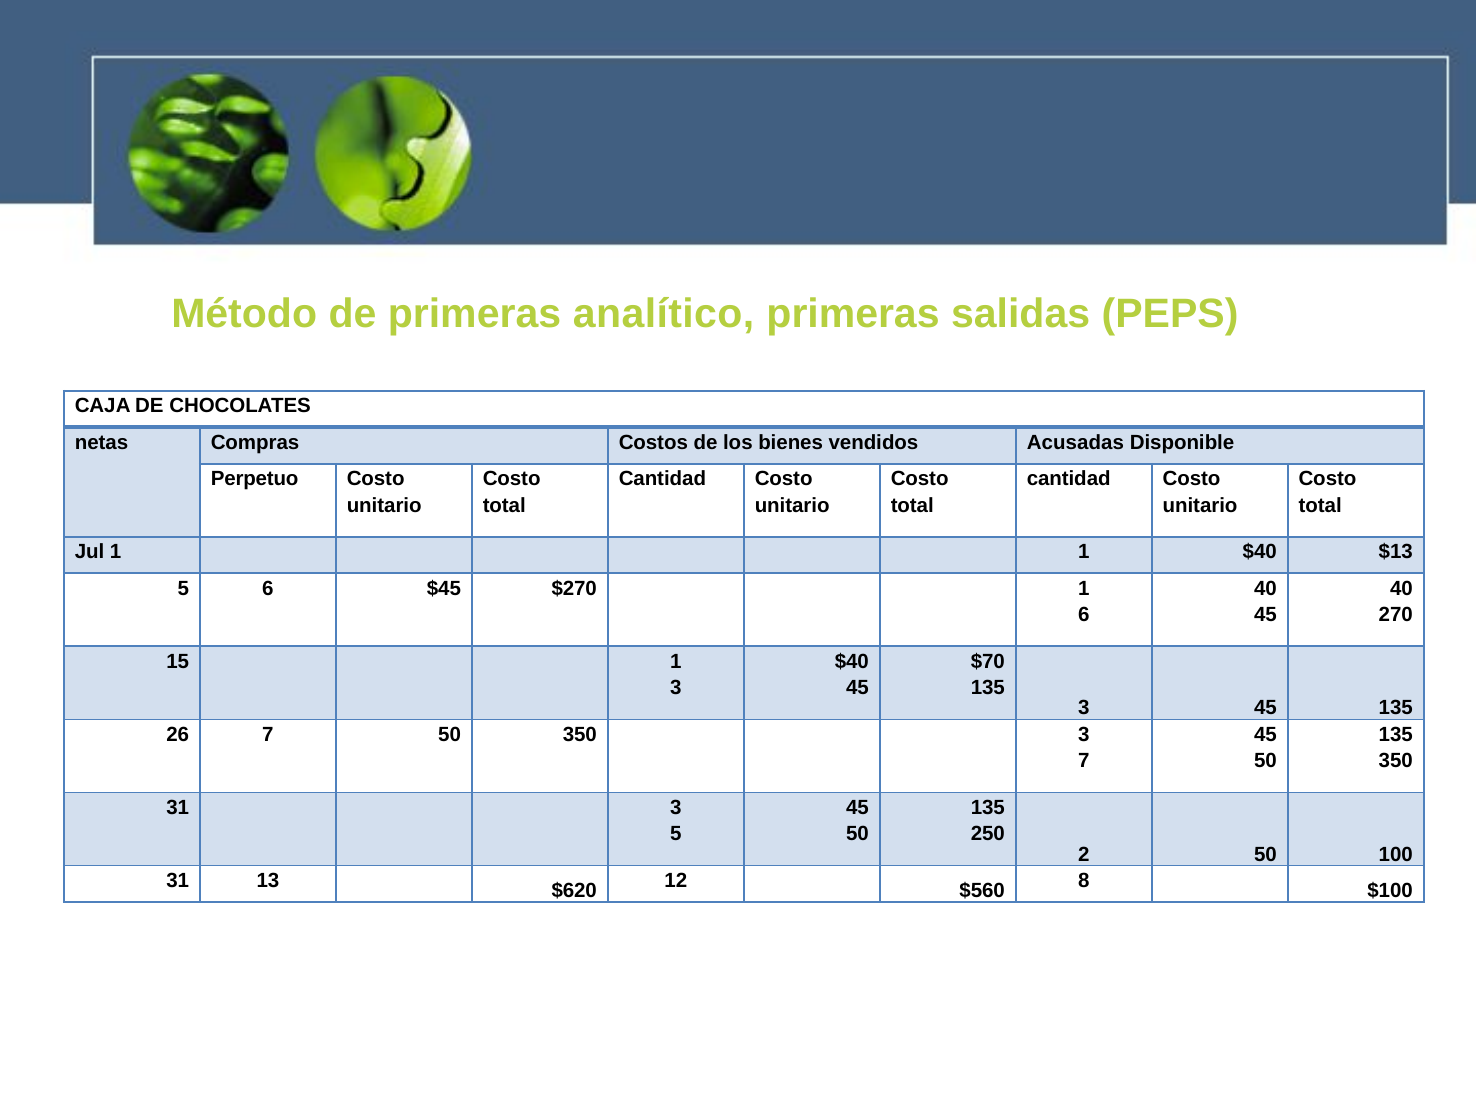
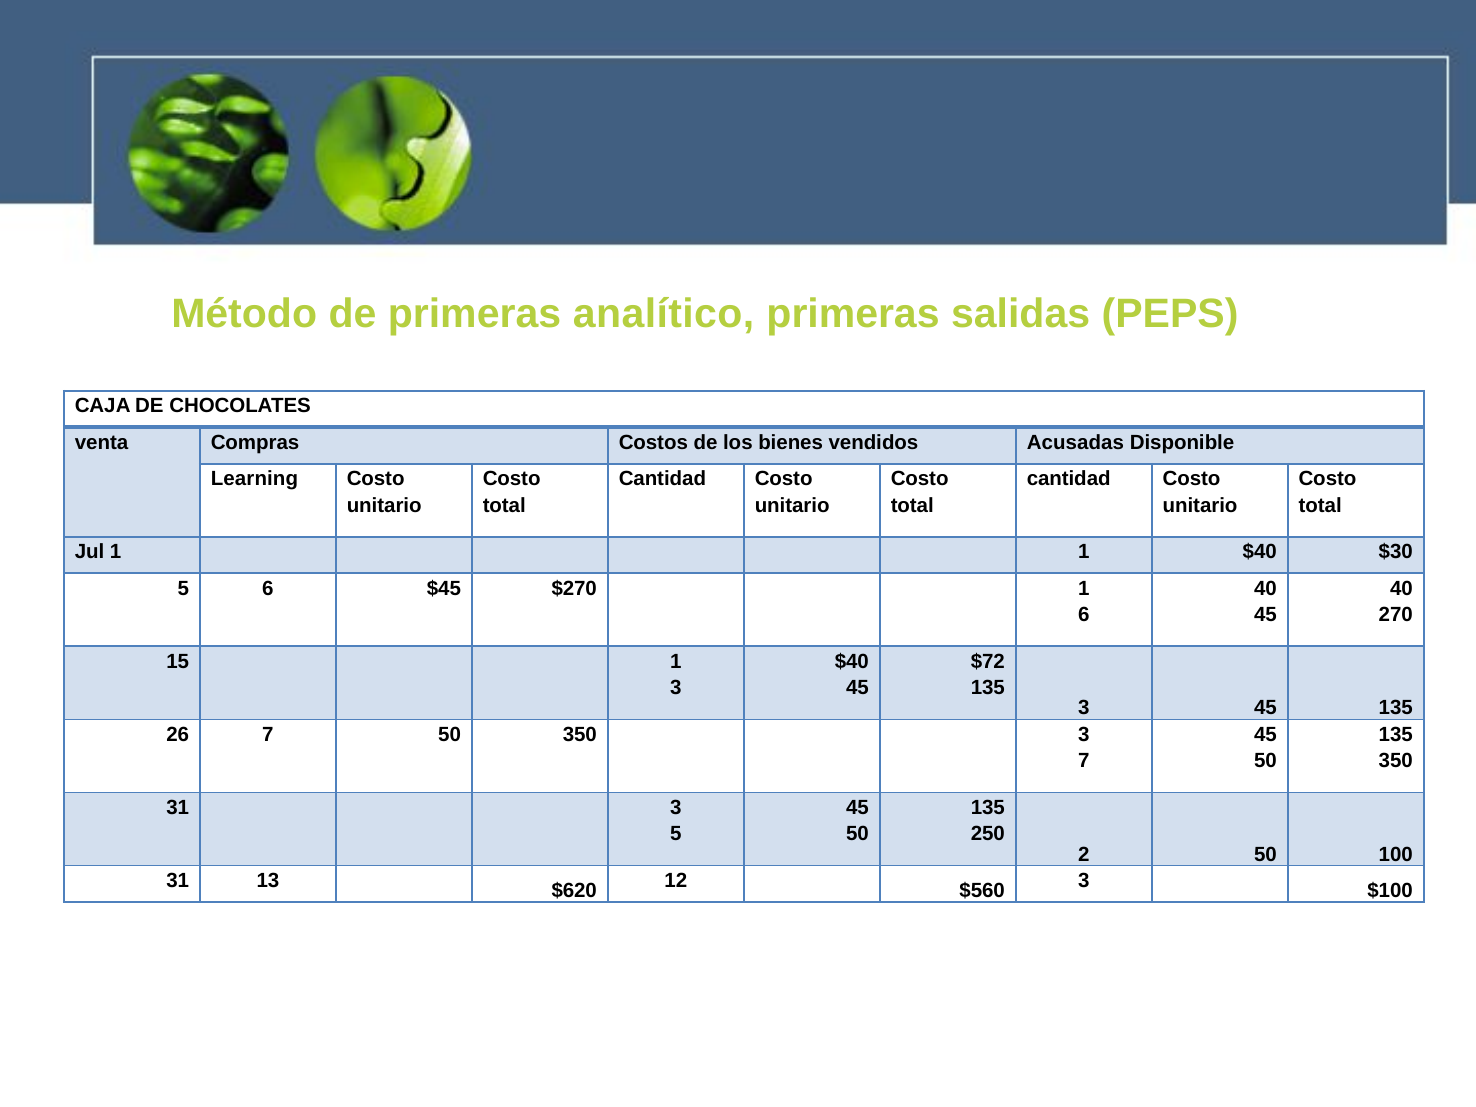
netas: netas -> venta
Perpetuo: Perpetuo -> Learning
$13: $13 -> $30
$70: $70 -> $72
$560 8: 8 -> 3
